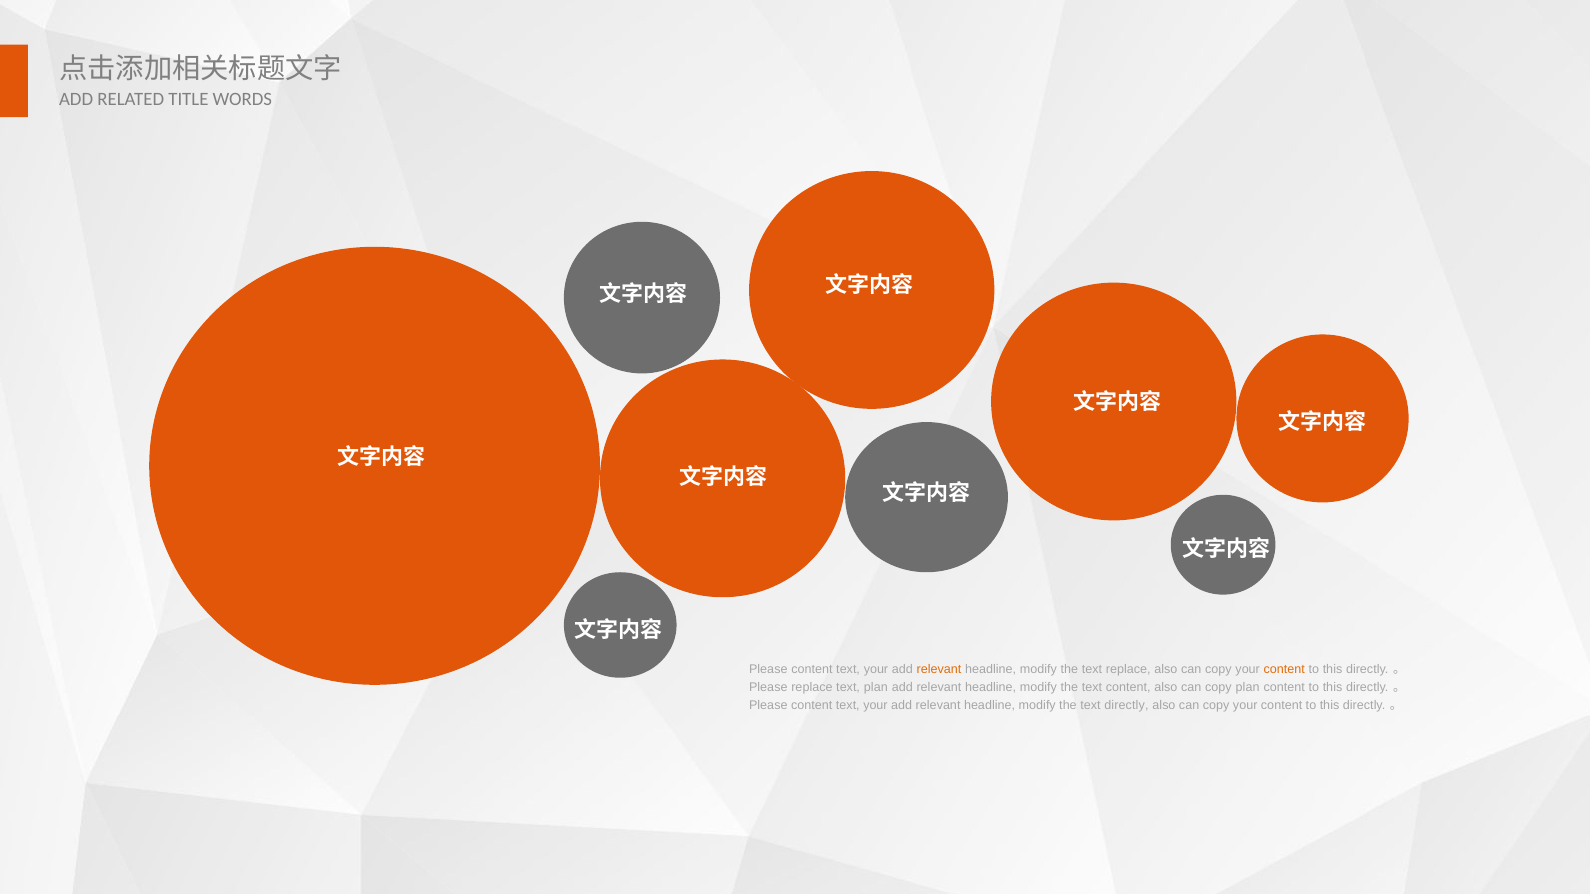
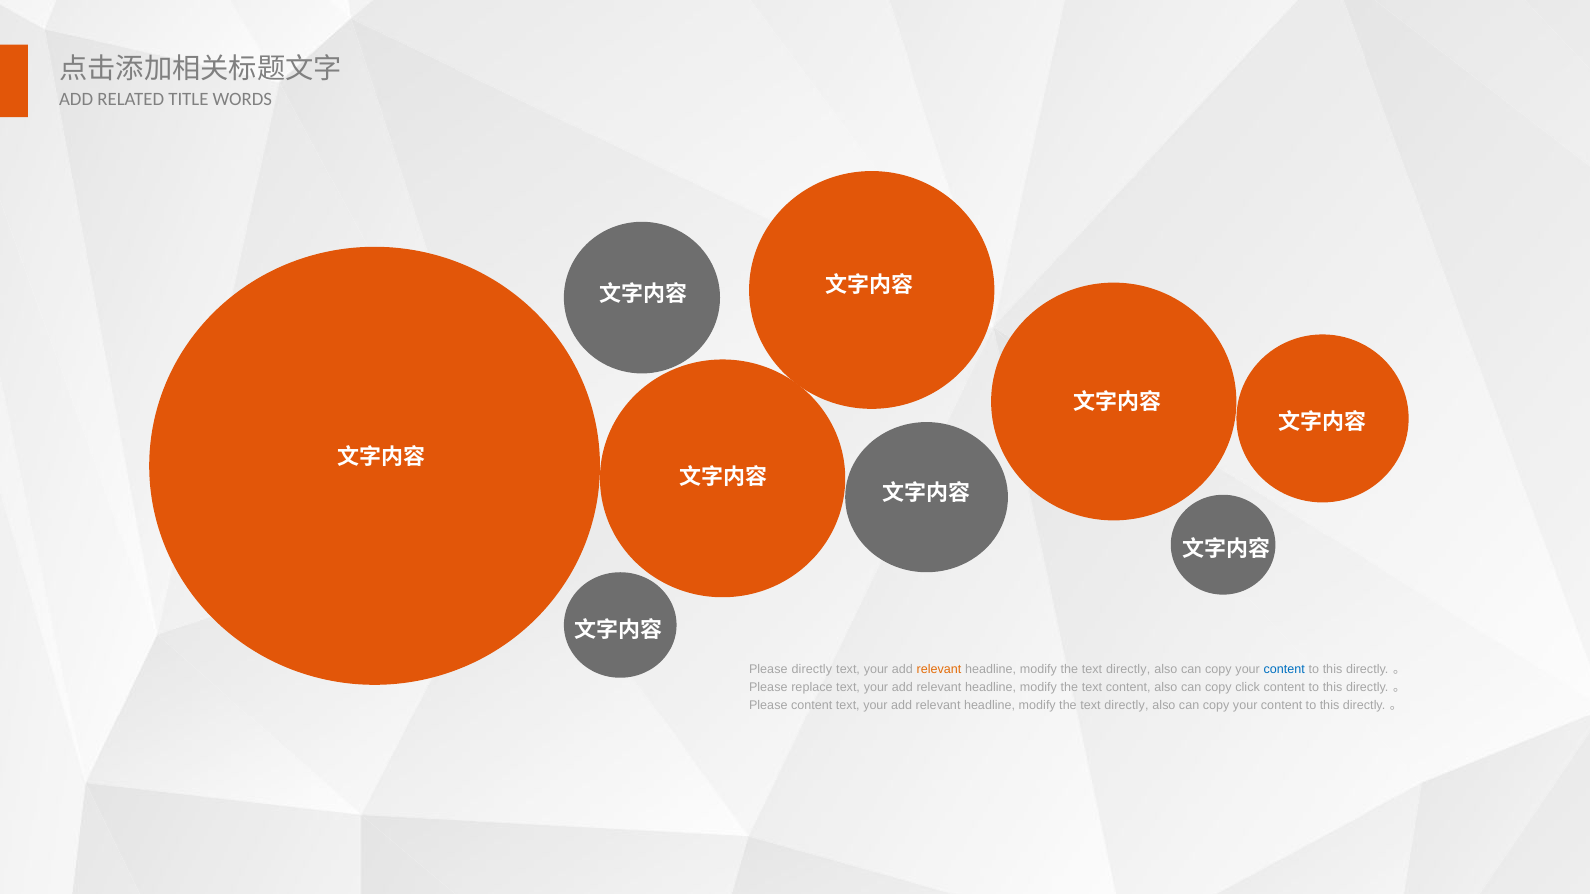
content at (812, 669): content -> directly
replace at (1128, 669): replace -> directly
content at (1284, 669) colour: orange -> blue
replace text plan: plan -> your
copy plan: plan -> click
